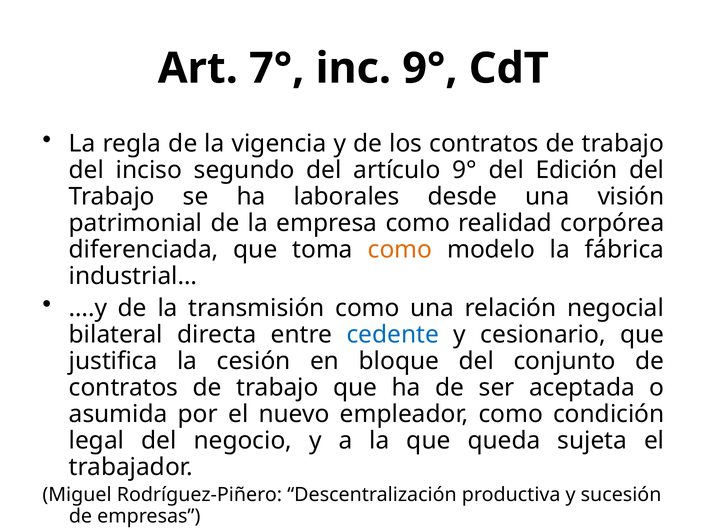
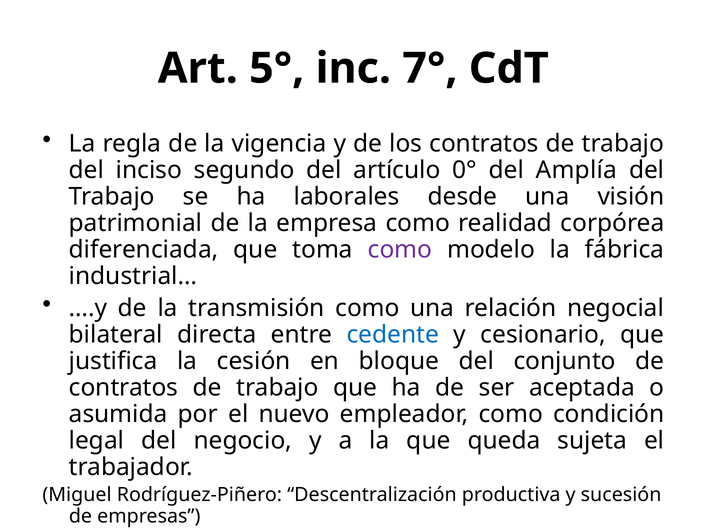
7°: 7° -> 5°
inc 9°: 9° -> 7°
artículo 9°: 9° -> 0°
Edición: Edición -> Amplía
como at (400, 250) colour: orange -> purple
